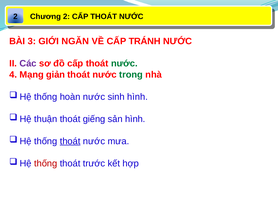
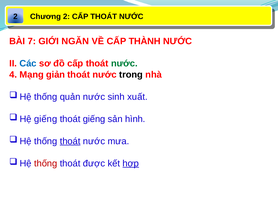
3: 3 -> 7
TRÁNH: TRÁNH -> THÀNH
Các colour: purple -> blue
trong colour: green -> black
hoàn: hoàn -> quản
sinh hình: hình -> xuất
thuận at (46, 119): thuận -> giếng
trước: trước -> được
hợp underline: none -> present
